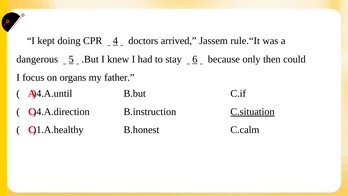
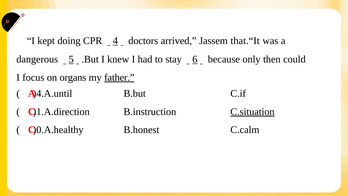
rule.“It: rule.“It -> that.“It
father underline: none -> present
)4.A.direction: )4.A.direction -> )1.A.direction
)1.A.healthy: )1.A.healthy -> )0.A.healthy
